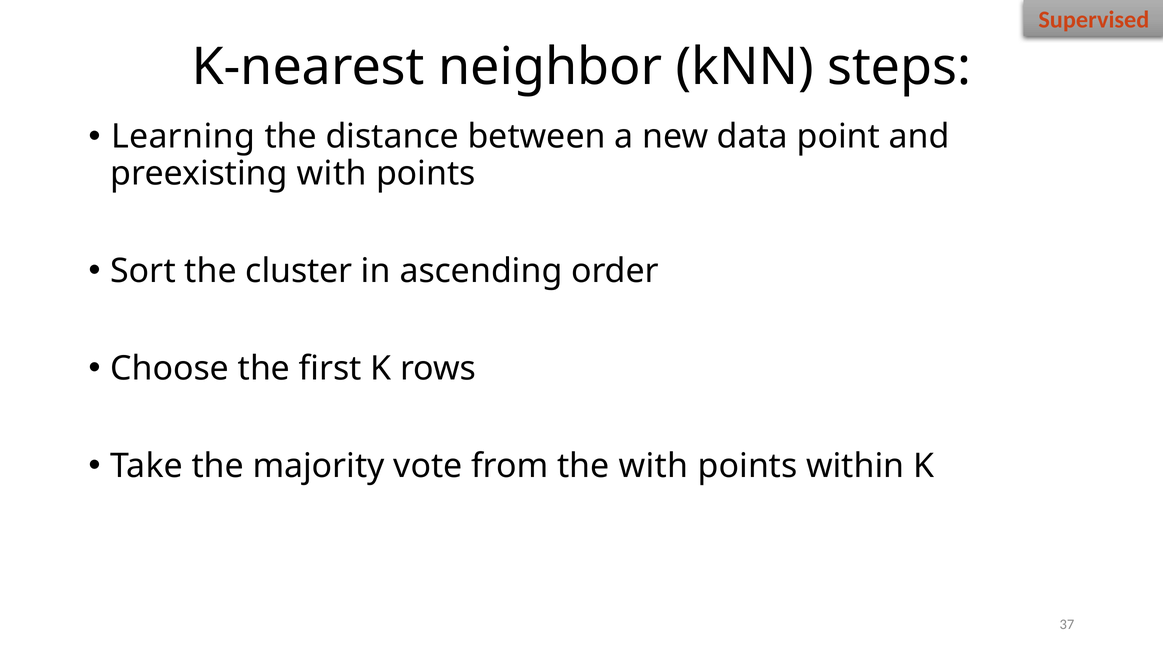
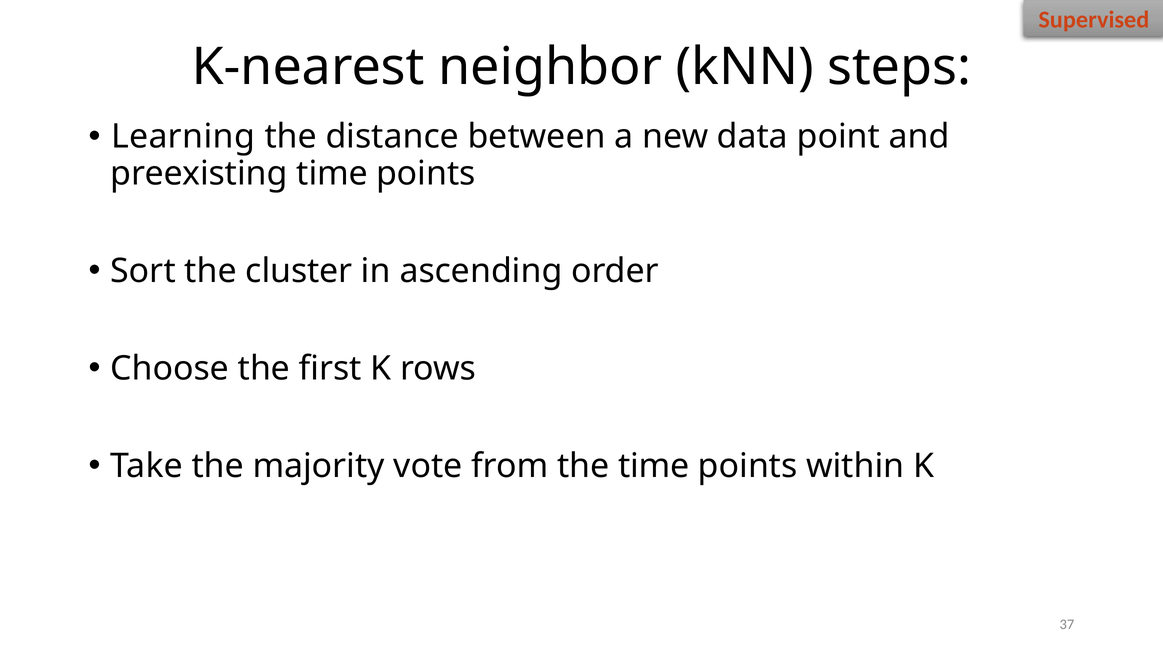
preexisting with: with -> time
the with: with -> time
